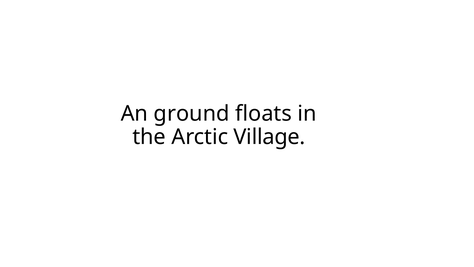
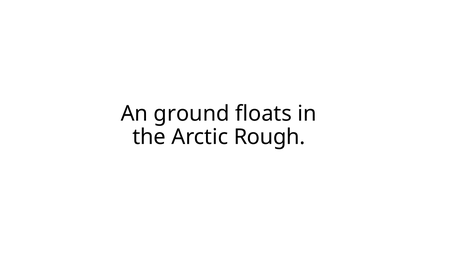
Village: Village -> Rough
